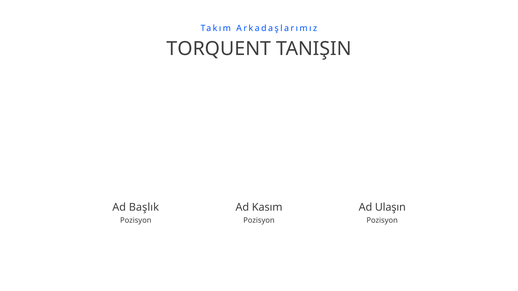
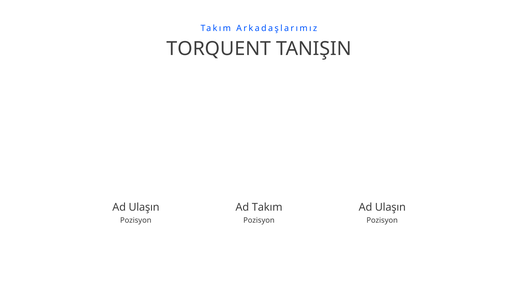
Başlık at (144, 207): Başlık -> Ulaşın
Ad Kasım: Kasım -> Takım
